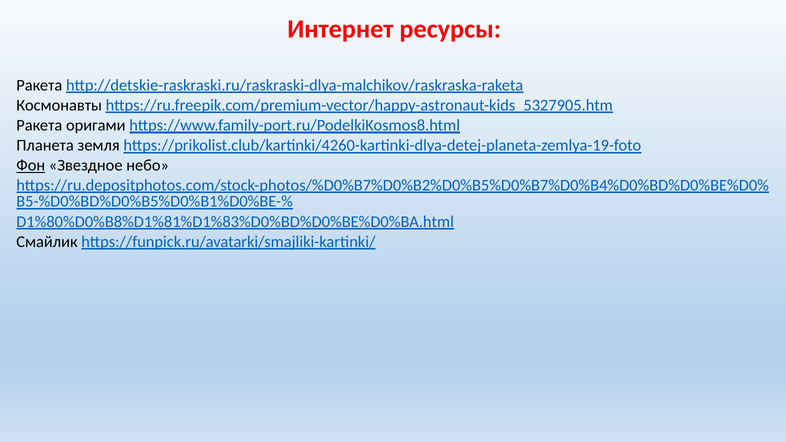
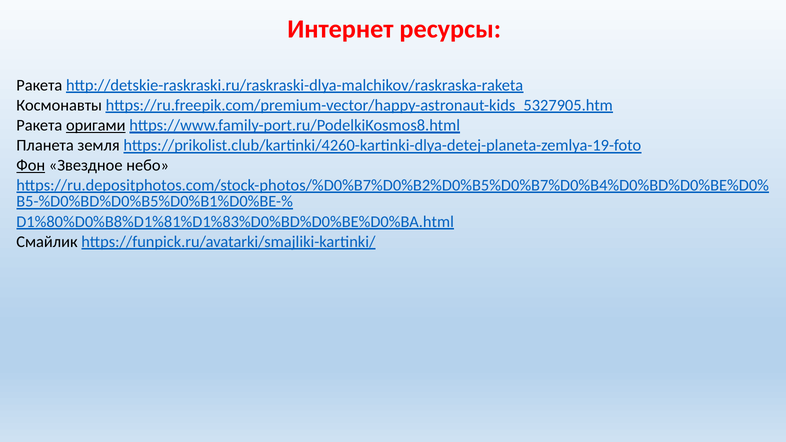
оригами underline: none -> present
